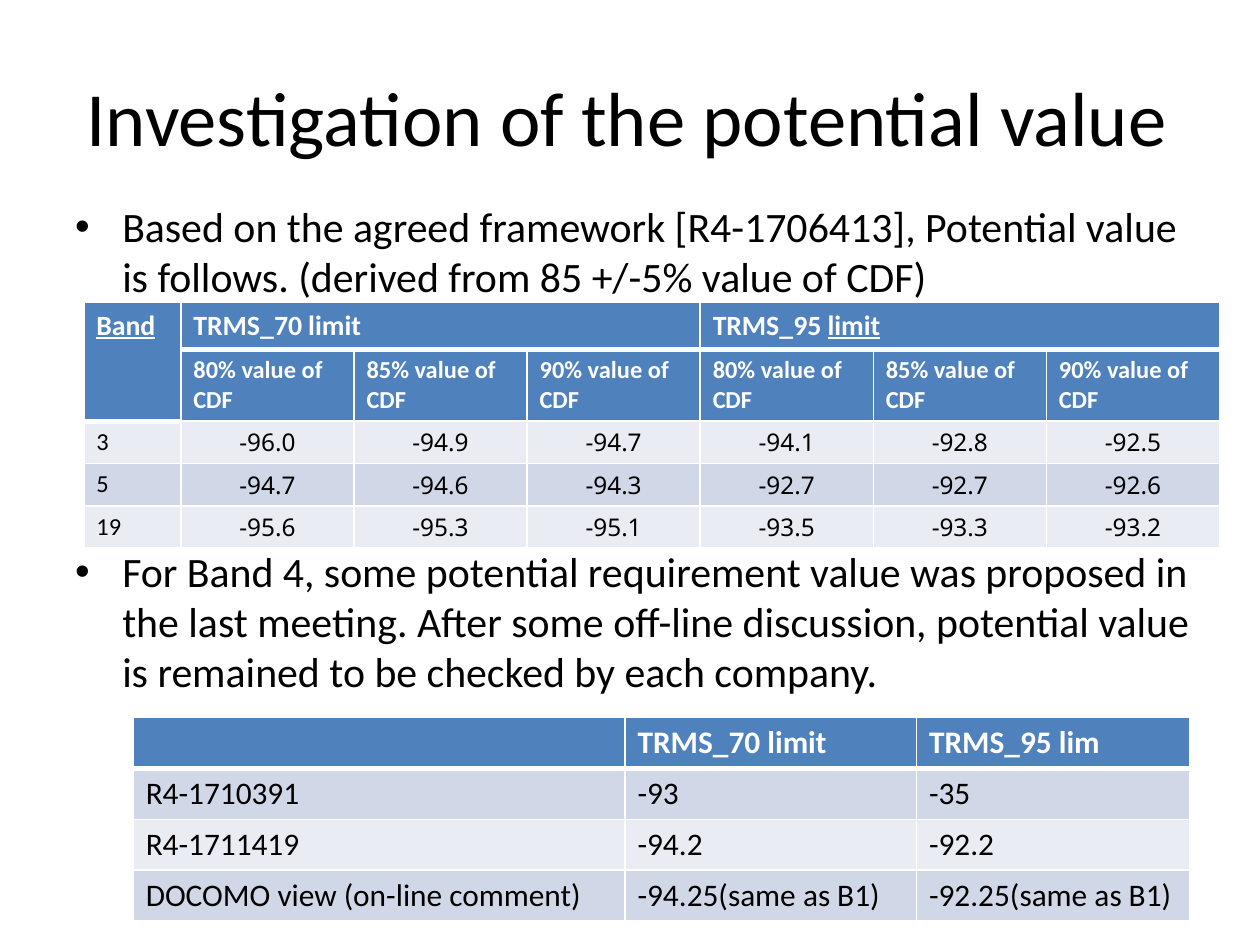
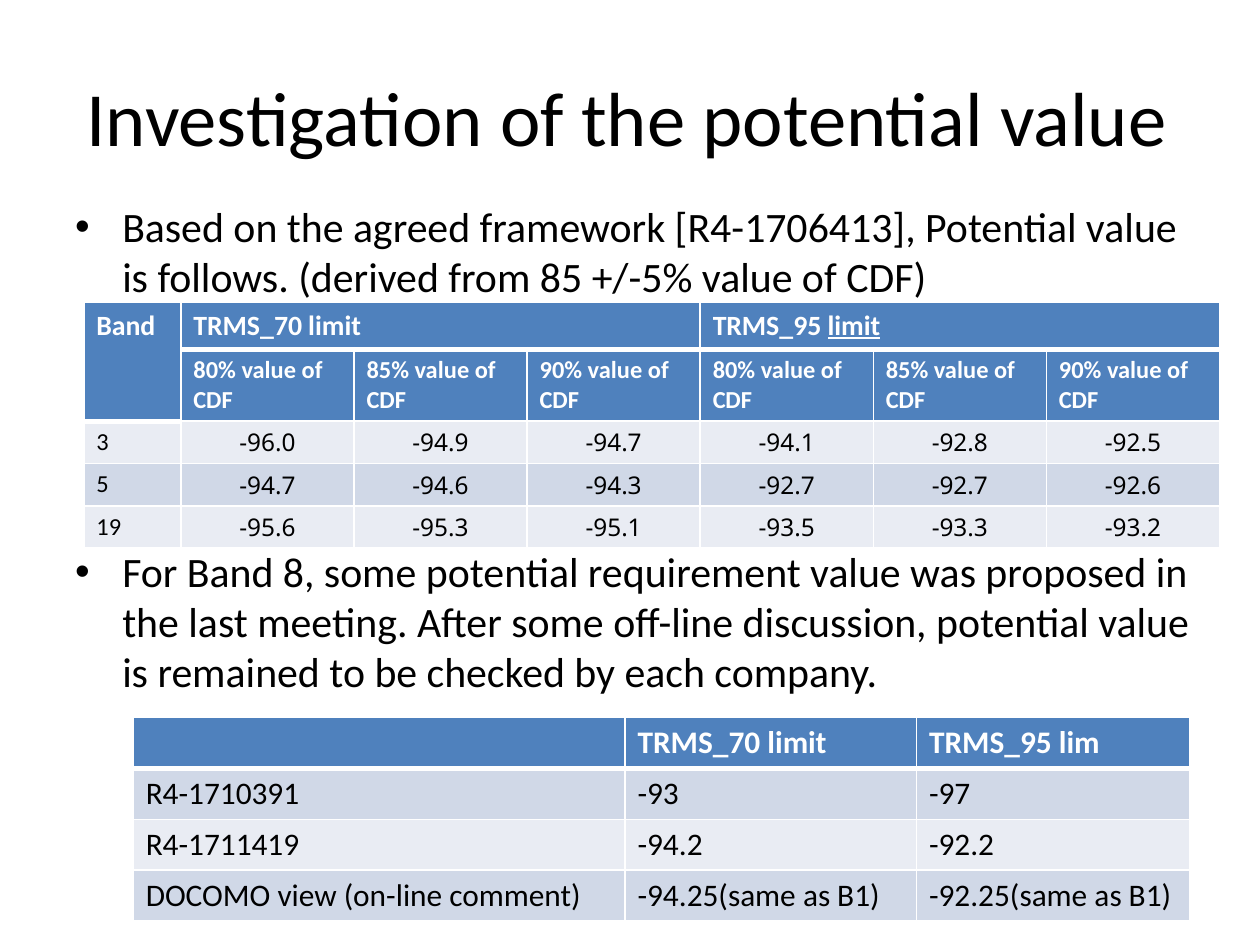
Band at (126, 326) underline: present -> none
4: 4 -> 8
-35: -35 -> -97
